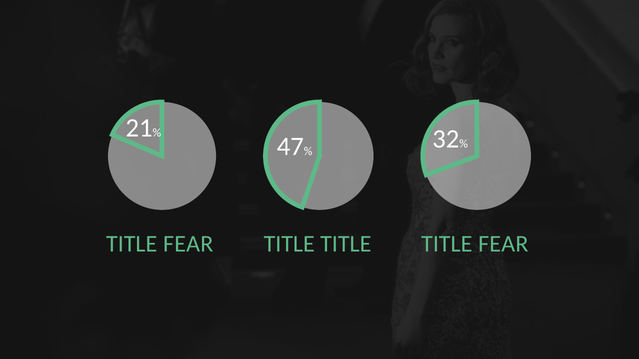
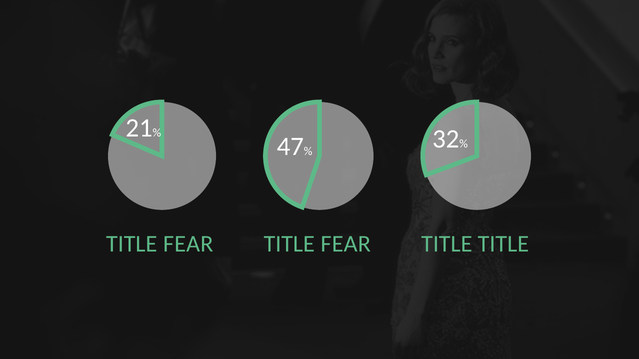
TITLE at (346, 244): TITLE -> FEAR
FEAR at (503, 244): FEAR -> TITLE
